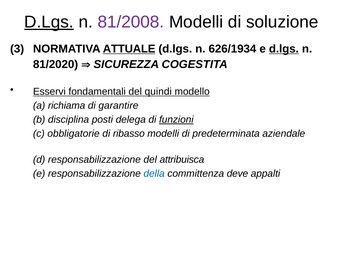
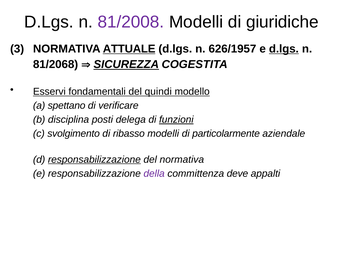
D.Lgs at (49, 22) underline: present -> none
soluzione: soluzione -> giuridiche
626/1934: 626/1934 -> 626/1957
81/2020: 81/2020 -> 81/2068
SICUREZZA underline: none -> present
richiama: richiama -> spettano
garantire: garantire -> verificare
obbligatorie: obbligatorie -> svolgimento
predeterminata: predeterminata -> particolarmente
responsabilizzazione at (94, 160) underline: none -> present
del attribuisca: attribuisca -> normativa
della colour: blue -> purple
